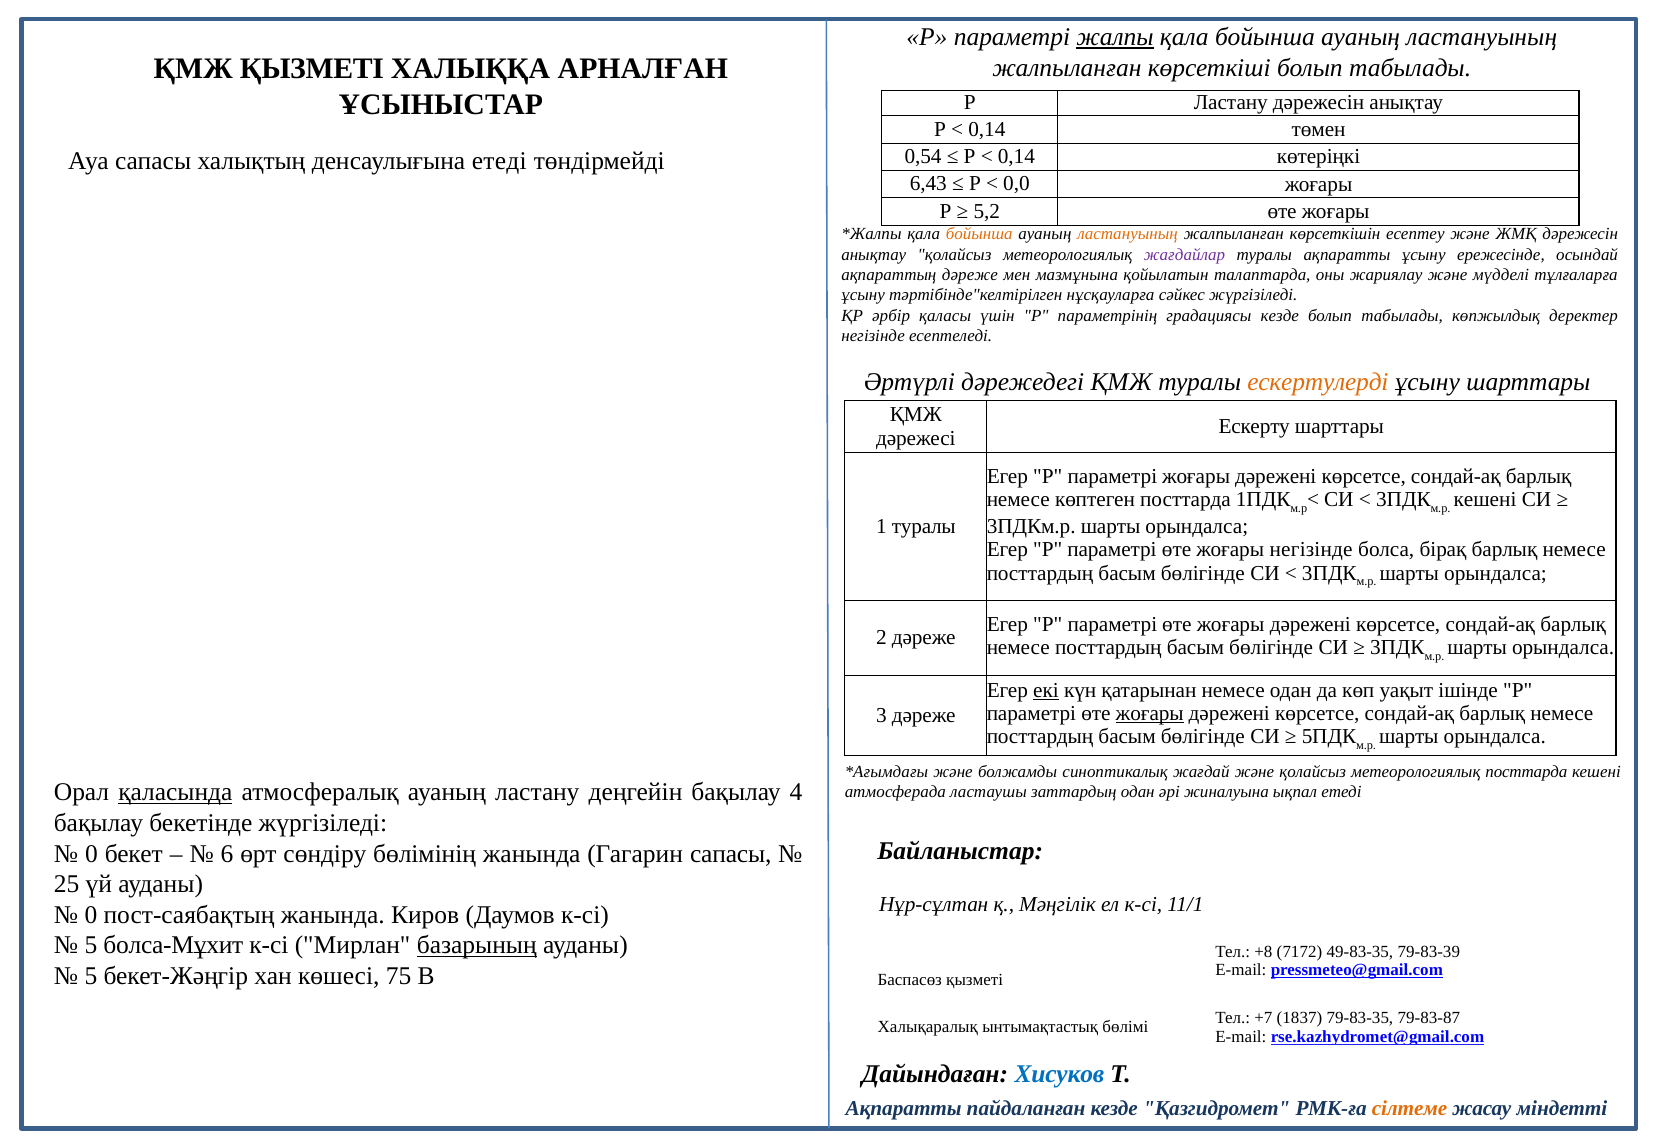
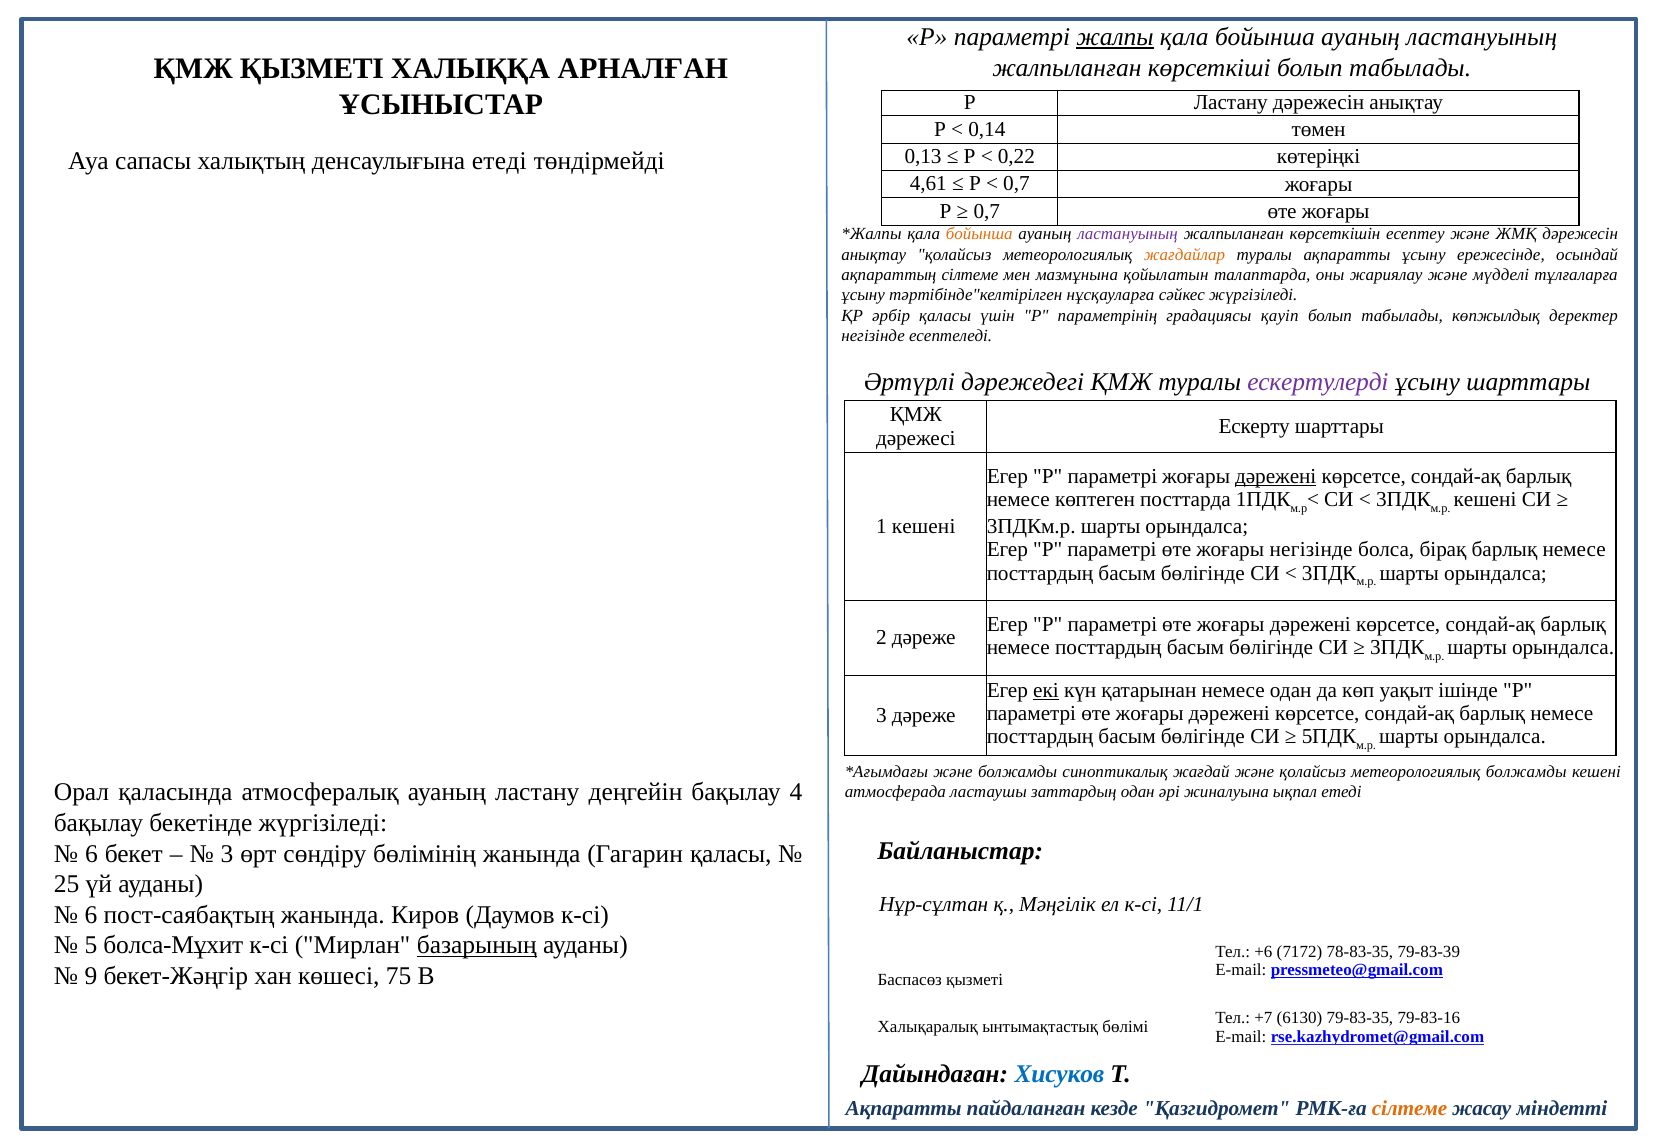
0,54: 0,54 -> 0,13
0,14 at (1016, 156): 0,14 -> 0,22
6,43: 6,43 -> 4,61
0,0 at (1016, 184): 0,0 -> 0,7
5,2 at (987, 211): 5,2 -> 0,7
ластануының at (1128, 234) colour: orange -> purple
жағдайлар colour: purple -> orange
ақпараттың дәреже: дәреже -> сілтеме
градациясы кезде: кезде -> қауіп
ескертулерді colour: orange -> purple
дәрежені at (1276, 476) underline: none -> present
1 туралы: туралы -> кешені
жоғары at (1150, 713) underline: present -> none
метеорологиялық посттарда: посттарда -> болжамды
қаласында underline: present -> none
0 at (92, 854): 0 -> 6
6 at (227, 854): 6 -> 3
Гагарин сапасы: сапасы -> қаласы
0 at (91, 915): 0 -> 6
+8: +8 -> +6
49-83-35: 49-83-35 -> 78-83-35
5 at (91, 976): 5 -> 9
1837: 1837 -> 6130
79-83-87: 79-83-87 -> 79-83-16
